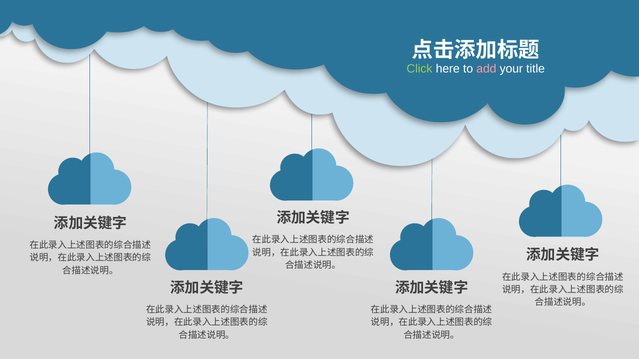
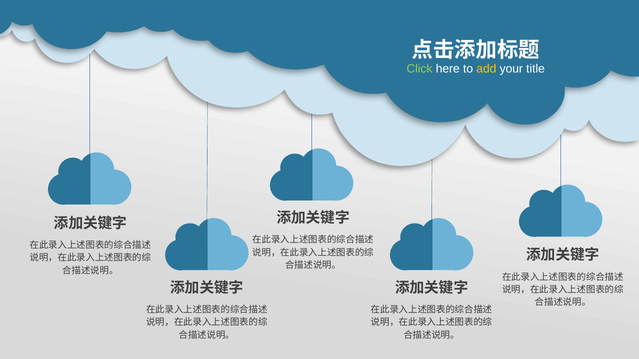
add colour: pink -> yellow
